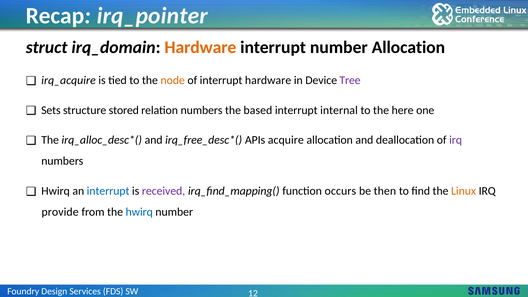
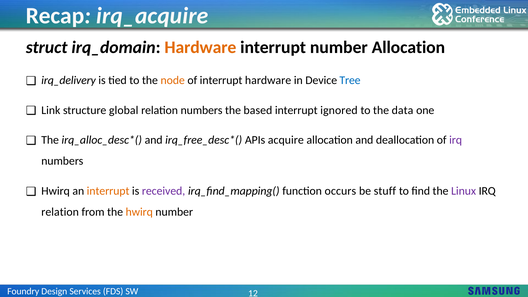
irq_pointer: irq_pointer -> irq_acquire
irq_acquire: irq_acquire -> irq_delivery
Tree colour: purple -> blue
Sets: Sets -> Link
stored: stored -> global
internal: internal -> ignored
here: here -> data
interrupt at (108, 191) colour: blue -> orange
then: then -> stuff
Linux colour: orange -> purple
provide at (60, 212): provide -> relation
hwirq at (139, 212) colour: blue -> orange
